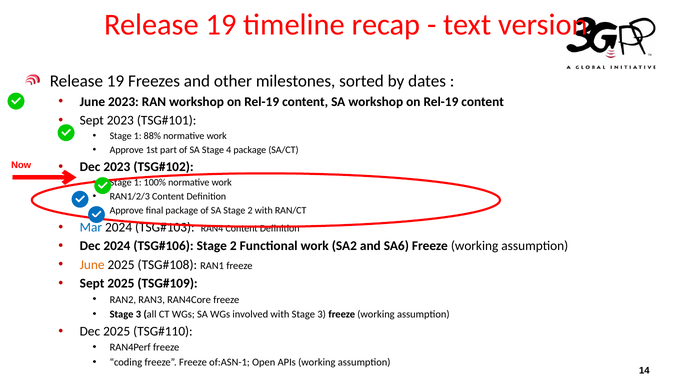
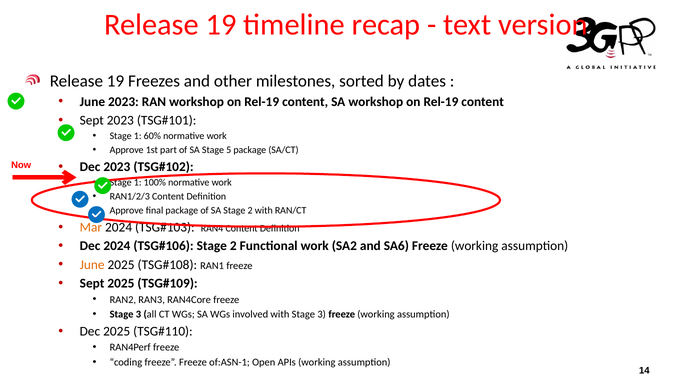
88%: 88% -> 60%
4: 4 -> 5
Mar colour: blue -> orange
